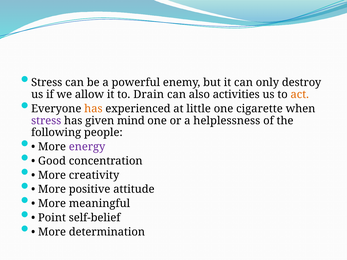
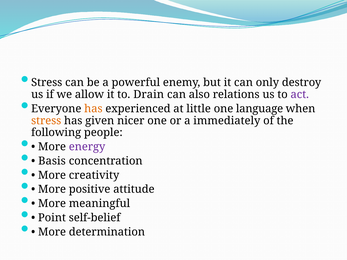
activities: activities -> relations
act colour: orange -> purple
cigarette: cigarette -> language
stress at (46, 121) colour: purple -> orange
mind: mind -> nicer
helplessness: helplessness -> immediately
Good: Good -> Basis
